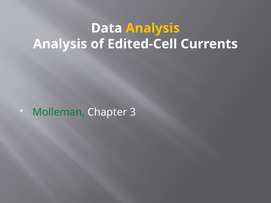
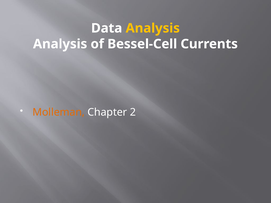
Edited-Cell: Edited-Cell -> Bessel-Cell
Molleman colour: green -> orange
3: 3 -> 2
